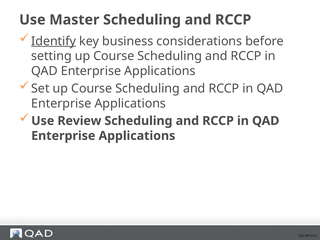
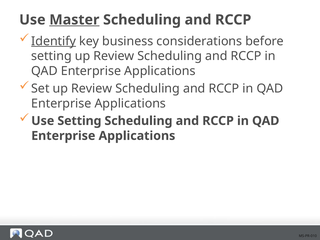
Master underline: none -> present
setting up Course: Course -> Review
Set up Course: Course -> Review
Use Review: Review -> Setting
